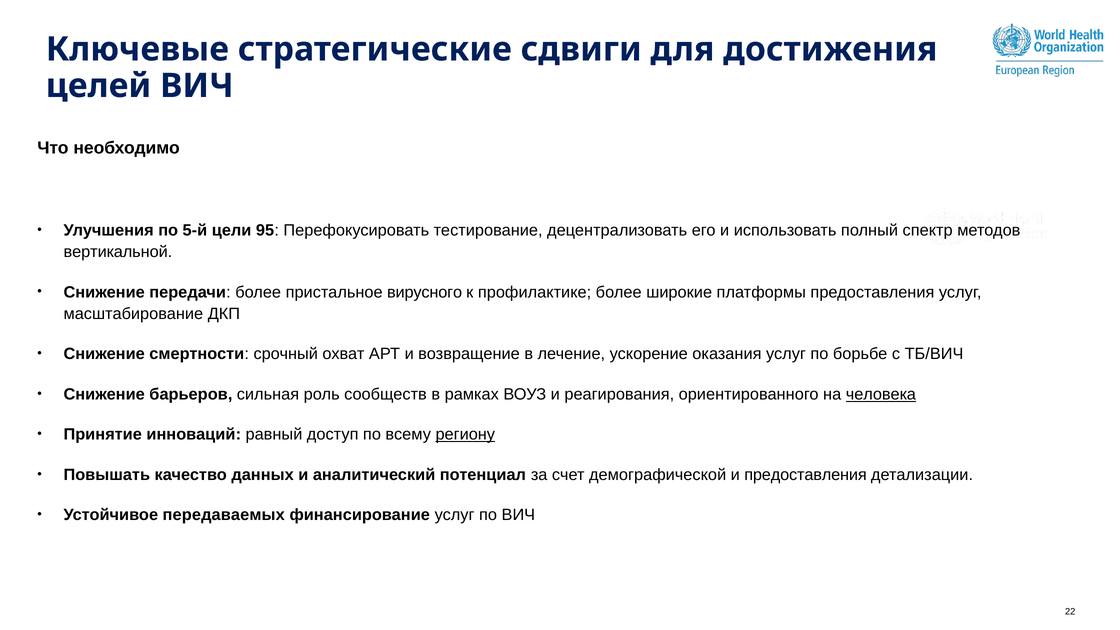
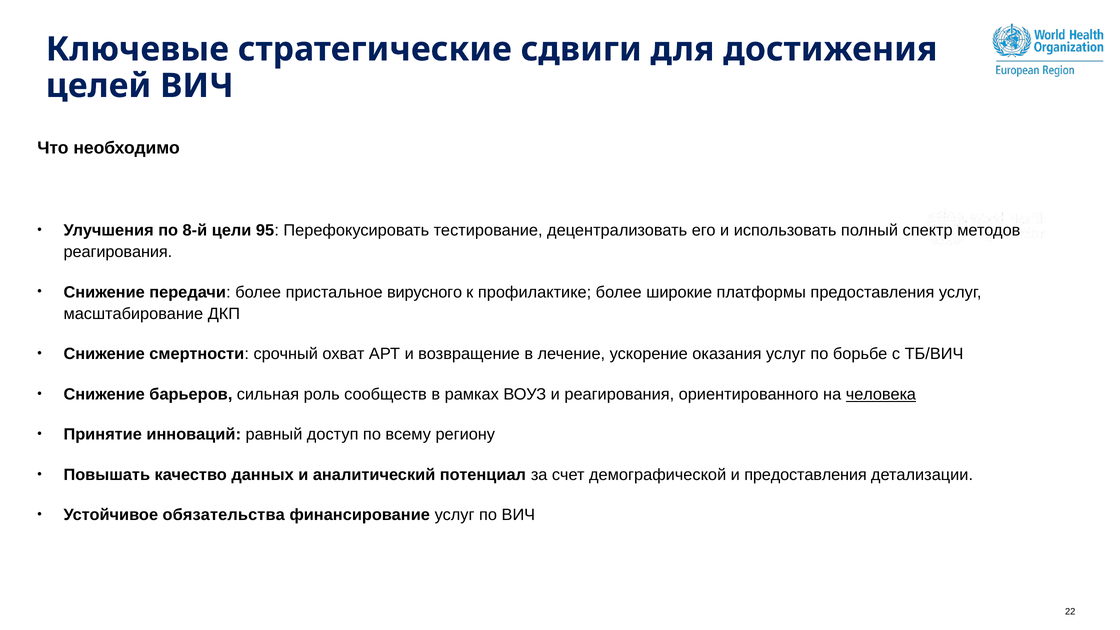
5-й: 5-й -> 8-й
вертикальной at (118, 252): вертикальной -> реагирования
региону underline: present -> none
передаваемых: передаваемых -> обязательства
